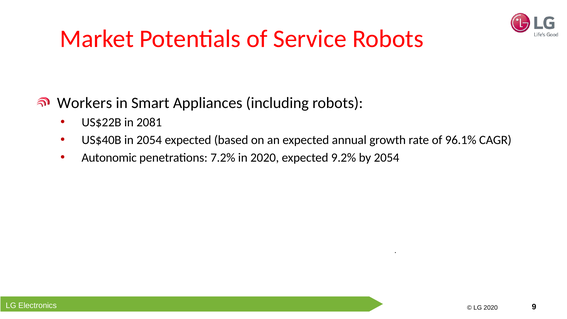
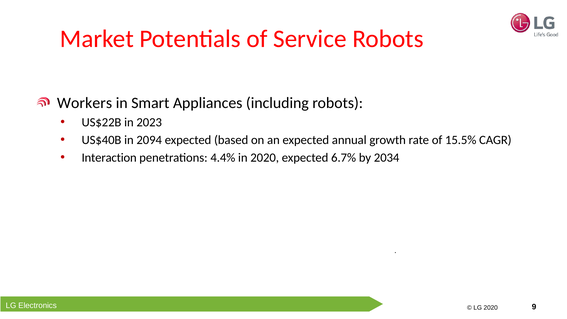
2081: 2081 -> 2023
in 2054: 2054 -> 2094
96.1%: 96.1% -> 15.5%
Autonomic: Autonomic -> Interaction
7.2%: 7.2% -> 4.4%
9.2%: 9.2% -> 6.7%
by 2054: 2054 -> 2034
